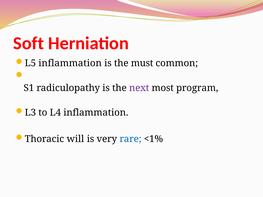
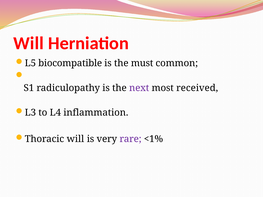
Soft at (29, 43): Soft -> Will
L5 inflammation: inflammation -> biocompatible
program: program -> received
rare colour: blue -> purple
